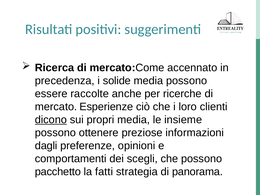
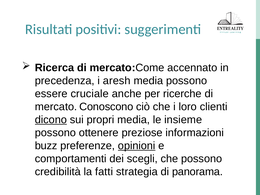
solide: solide -> aresh
raccolte: raccolte -> cruciale
Esperienze: Esperienze -> Conoscono
dagli: dagli -> buzz
opinioni underline: none -> present
pacchetto: pacchetto -> credibilità
